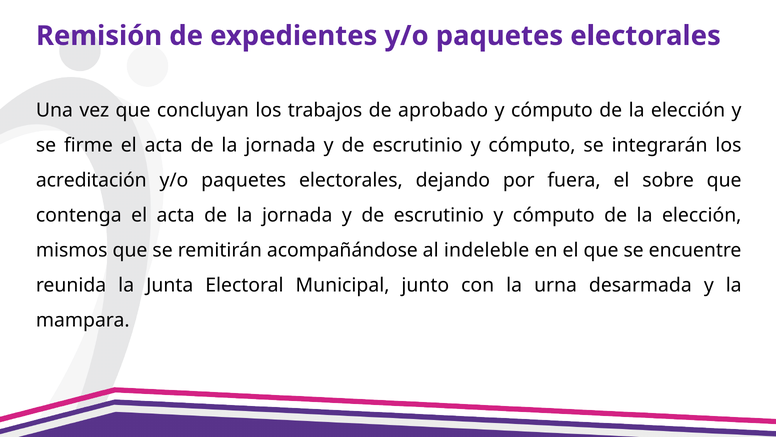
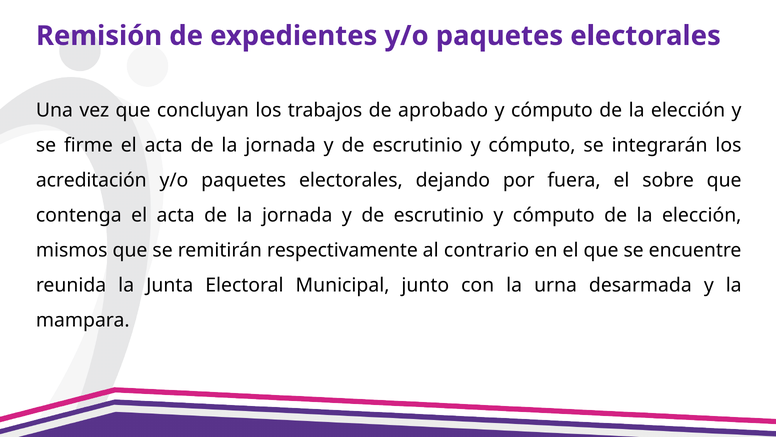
acompañándose: acompañándose -> respectivamente
indeleble: indeleble -> contrario
